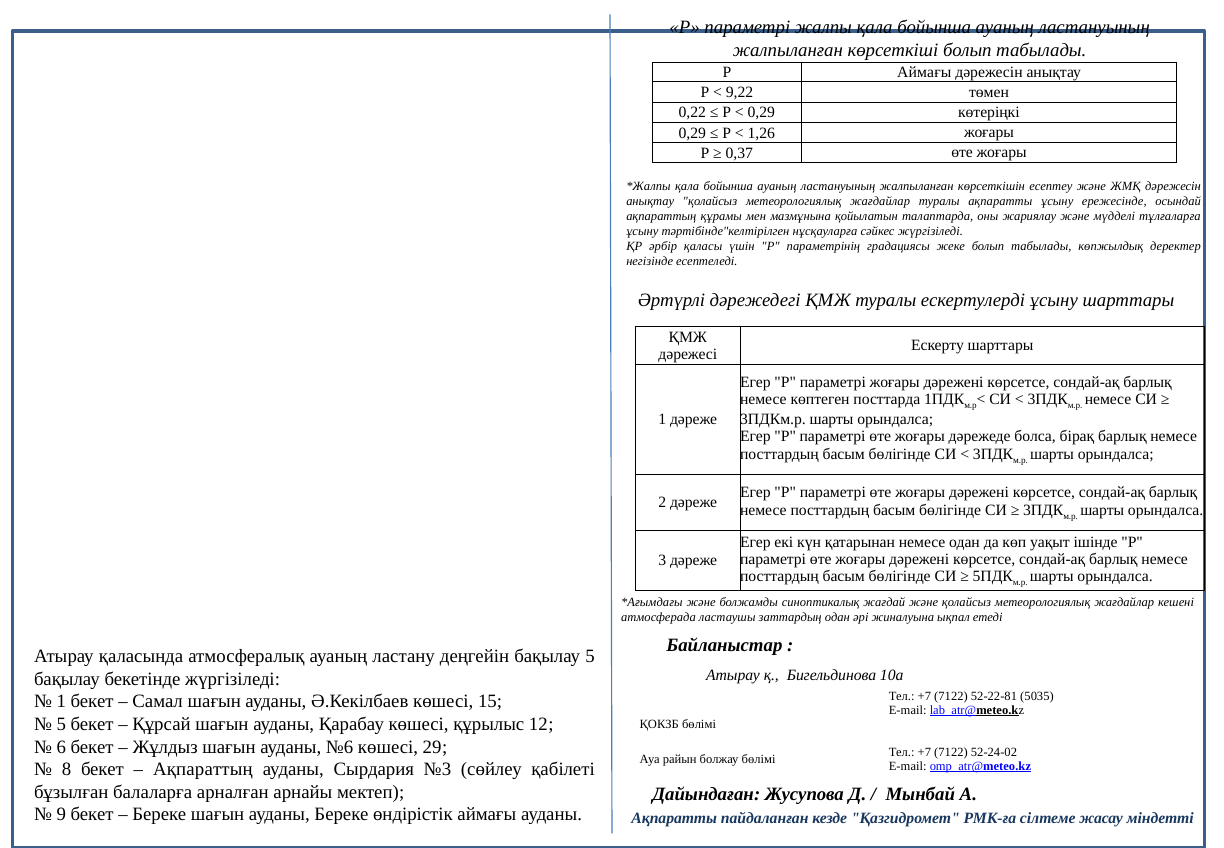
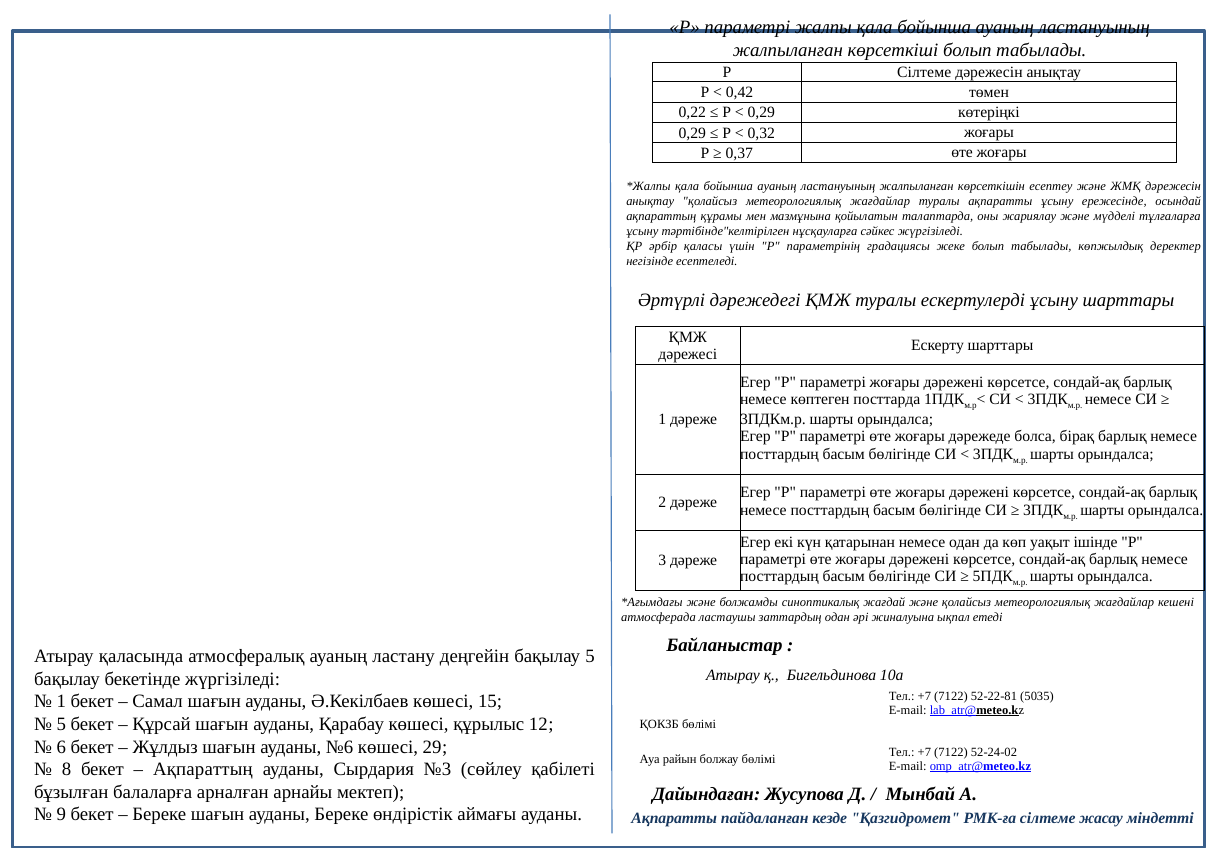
Р Аймағы: Аймағы -> Сілтеме
9,22: 9,22 -> 0,42
1,26: 1,26 -> 0,32
